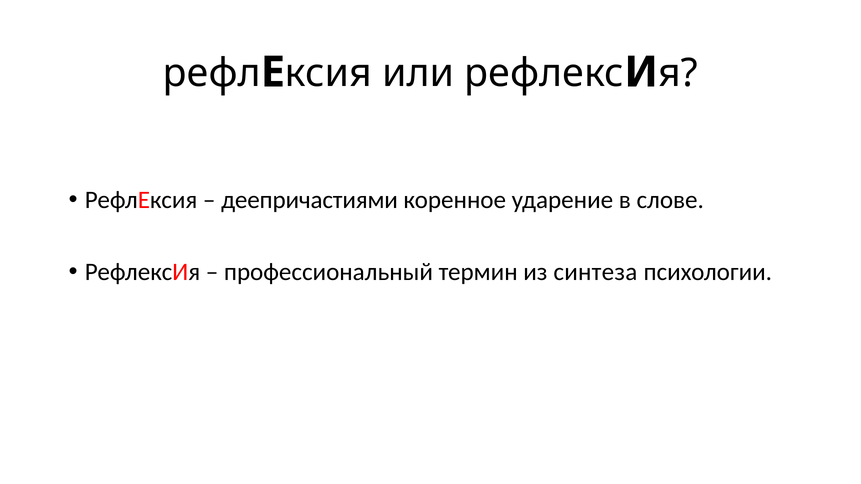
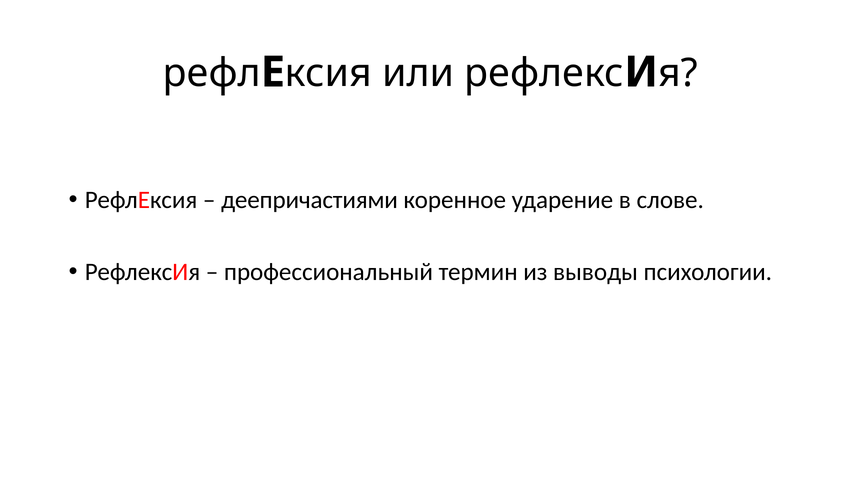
синтеза: синтеза -> выводы
